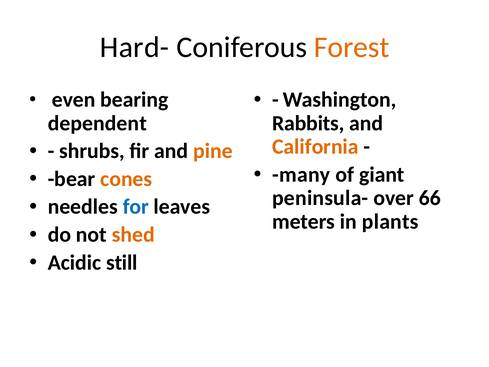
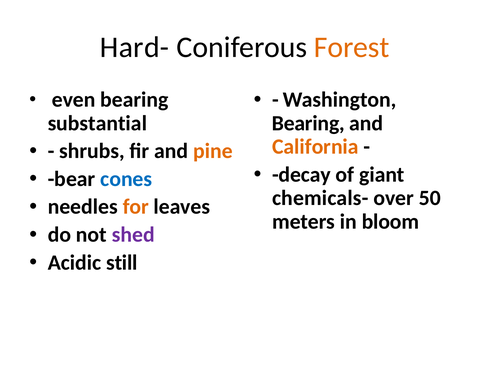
dependent: dependent -> substantial
Rabbits at (308, 123): Rabbits -> Bearing
many: many -> decay
cones colour: orange -> blue
peninsula-: peninsula- -> chemicals-
66: 66 -> 50
for colour: blue -> orange
plants: plants -> bloom
shed colour: orange -> purple
